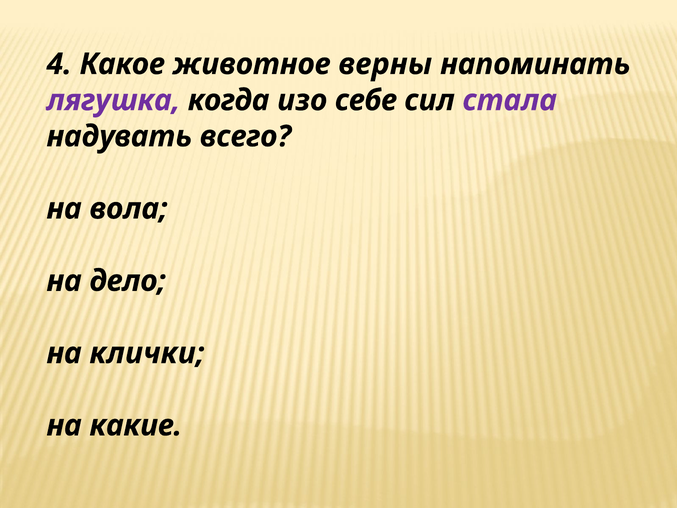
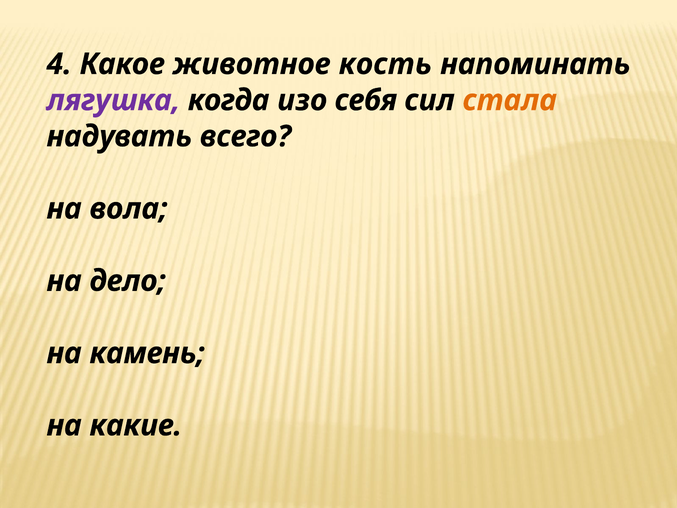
верны: верны -> кость
себе: себе -> себя
стала colour: purple -> orange
клички: клички -> камень
